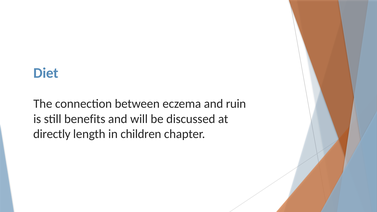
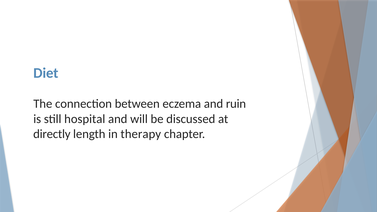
benefits: benefits -> hospital
children: children -> therapy
